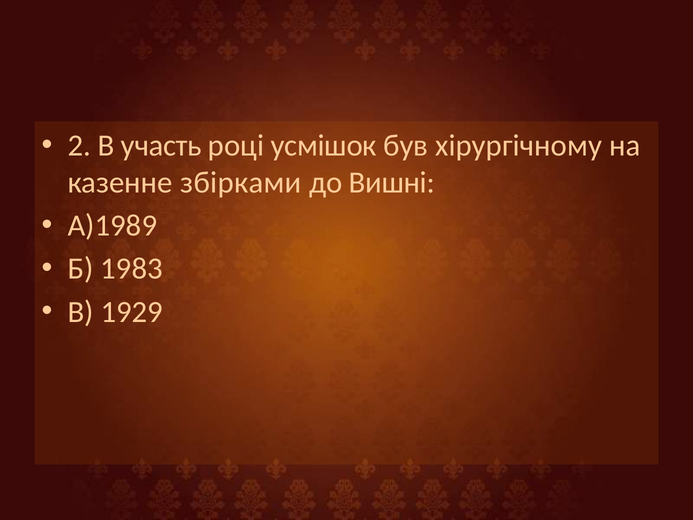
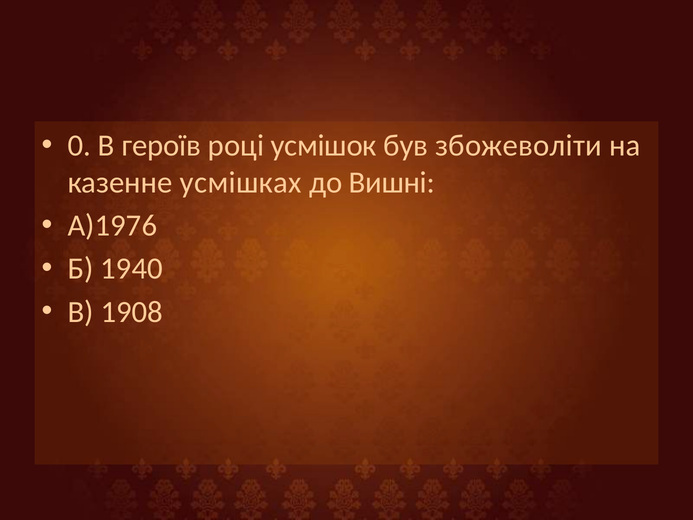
2: 2 -> 0
участь: участь -> героïв
хірургічному: хірургічному -> збожеволіти
збірками: збірками -> усмішках
А)1989: А)1989 -> А)1976
1983: 1983 -> 1940
1929: 1929 -> 1908
